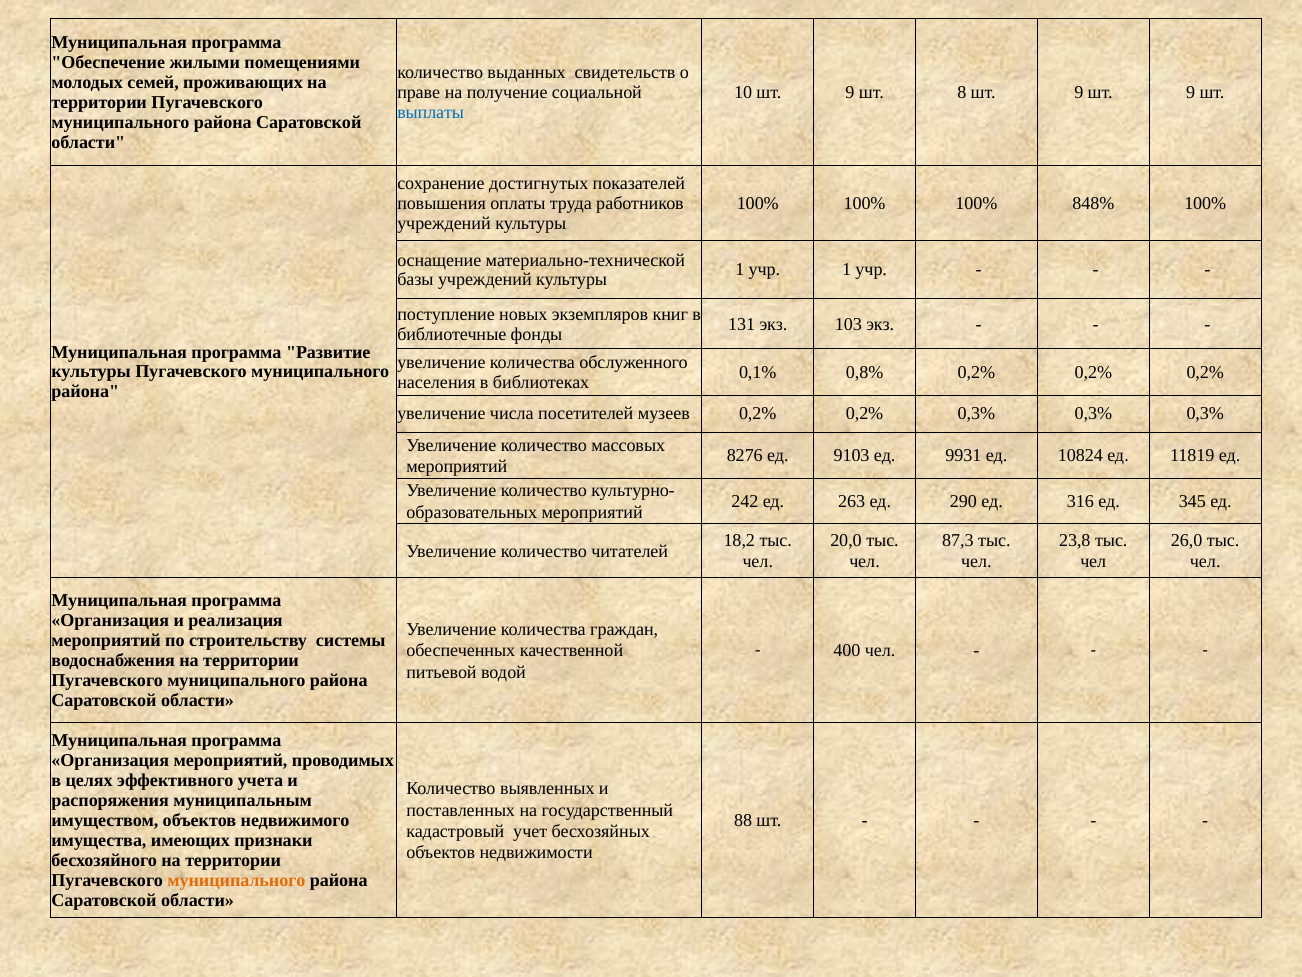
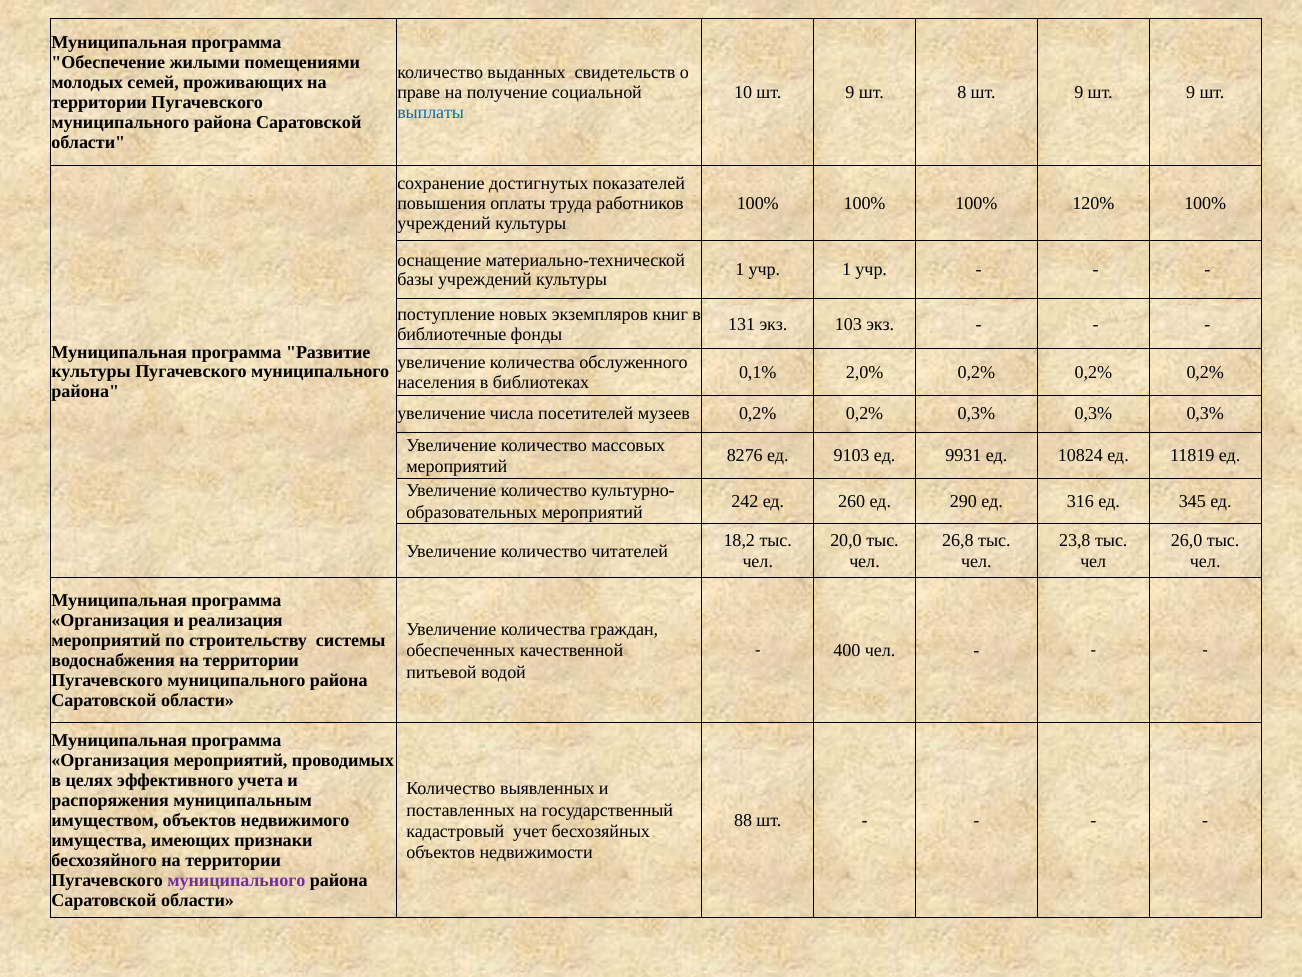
848%: 848% -> 120%
0,8%: 0,8% -> 2,0%
263: 263 -> 260
87,3: 87,3 -> 26,8
муниципального at (236, 880) colour: orange -> purple
